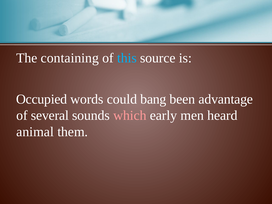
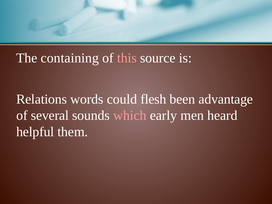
this colour: light blue -> pink
Occupied: Occupied -> Relations
bang: bang -> flesh
animal: animal -> helpful
